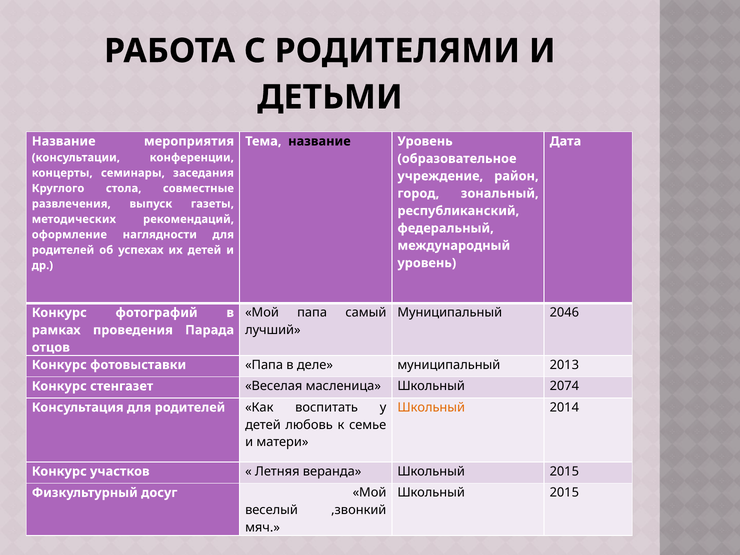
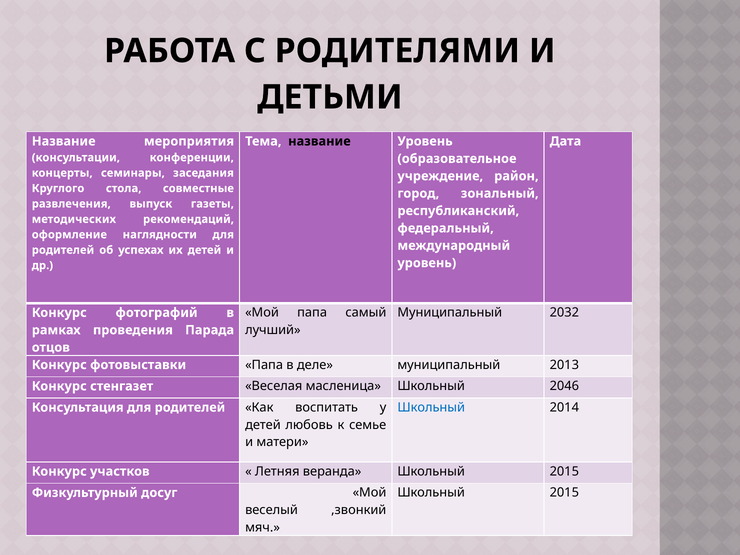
2046: 2046 -> 2032
2074: 2074 -> 2046
Школьный at (431, 407) colour: orange -> blue
